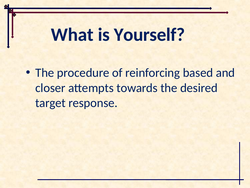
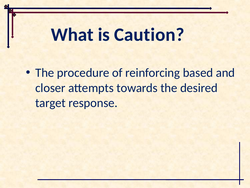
Yourself: Yourself -> Caution
